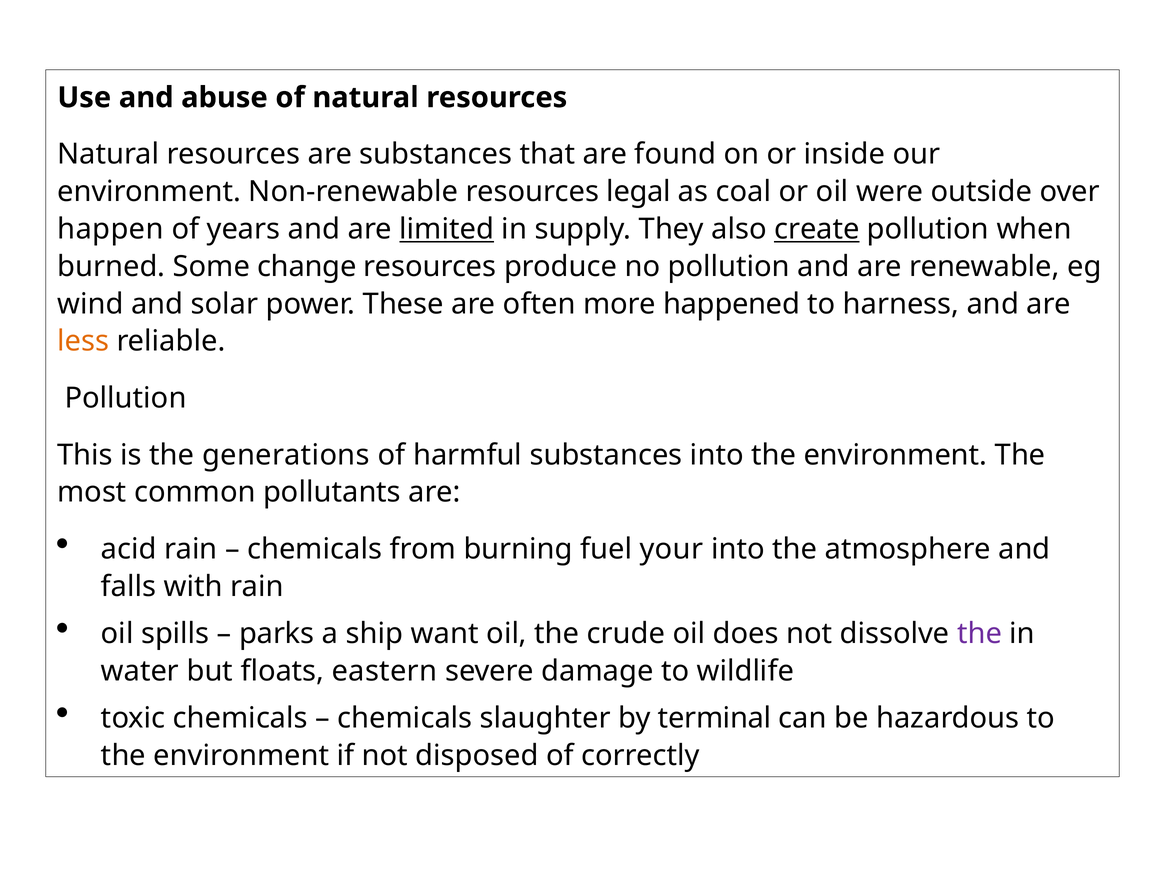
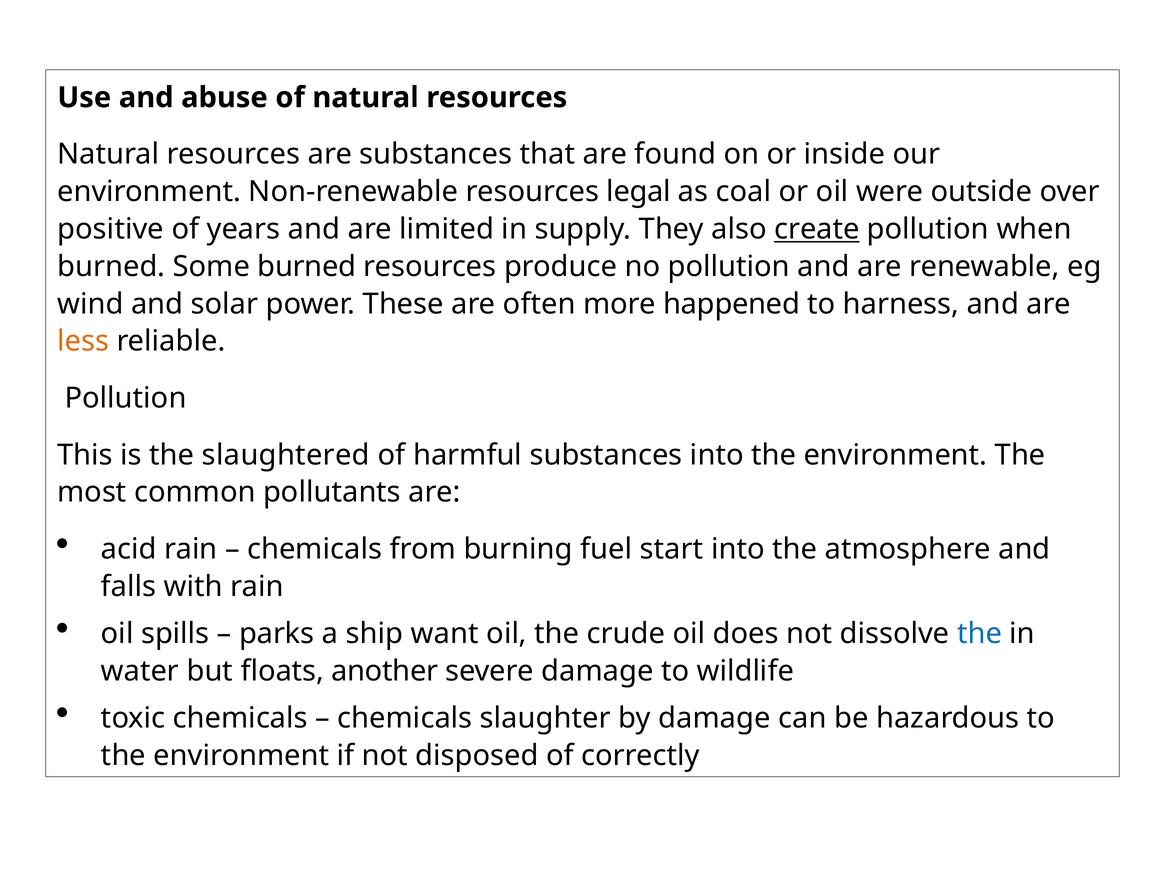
happen: happen -> positive
limited underline: present -> none
Some change: change -> burned
generations: generations -> slaughtered
your: your -> start
the at (979, 633) colour: purple -> blue
eastern: eastern -> another
by terminal: terminal -> damage
